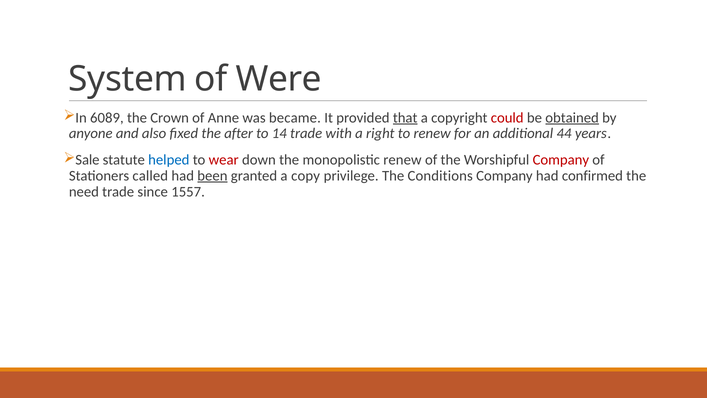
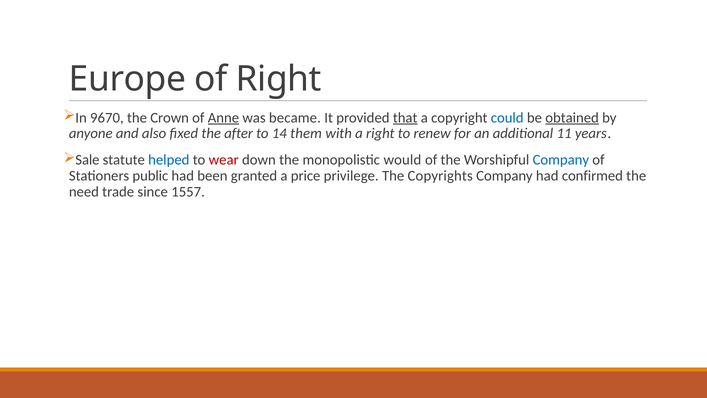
System: System -> Europe
of Were: Were -> Right
6089: 6089 -> 9670
Anne underline: none -> present
could colour: red -> blue
14 trade: trade -> them
44: 44 -> 11
monopolistic renew: renew -> would
Company at (561, 160) colour: red -> blue
called: called -> public
been underline: present -> none
copy: copy -> price
Conditions: Conditions -> Copyrights
